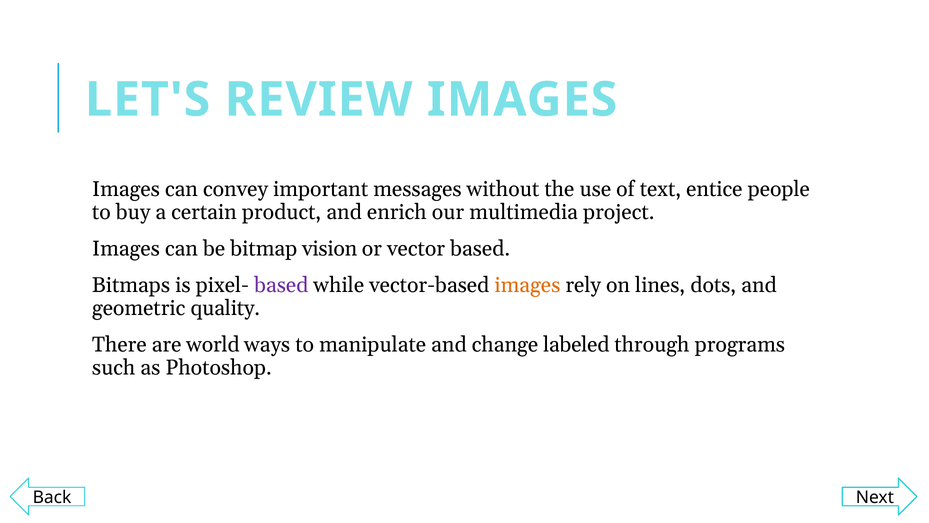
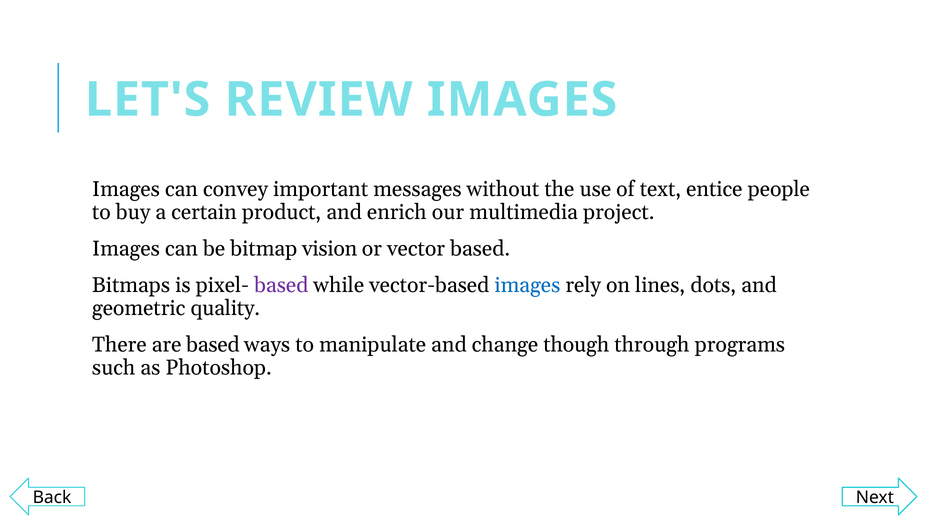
images at (527, 285) colour: orange -> blue
are world: world -> based
labeled: labeled -> though
